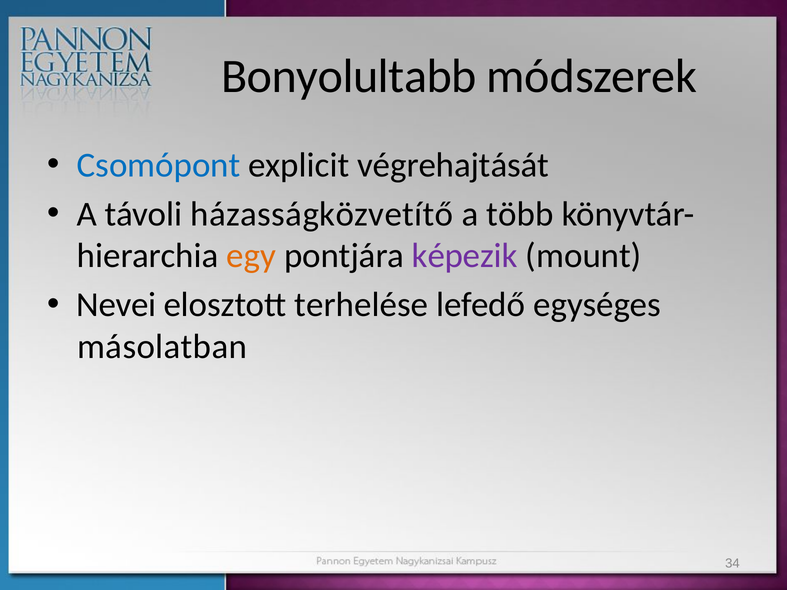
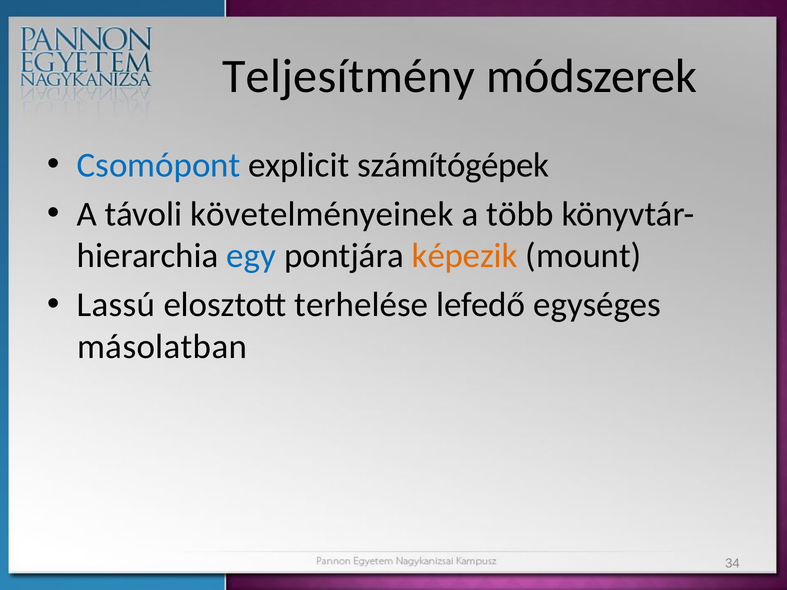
Bonyolultabb: Bonyolultabb -> Teljesítmény
végrehajtását: végrehajtását -> számítógépek
házasságközvetítő: házasságközvetítő -> követelményeinek
egy colour: orange -> blue
képezik colour: purple -> orange
Nevei: Nevei -> Lassú
